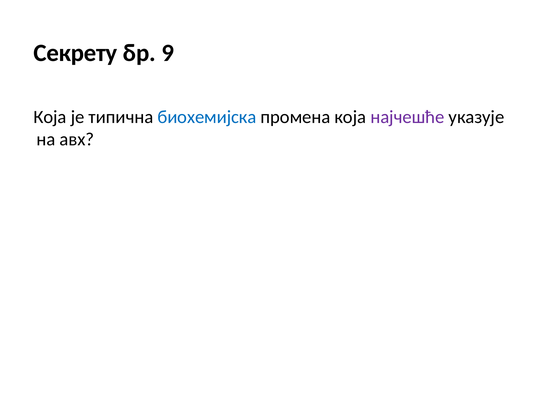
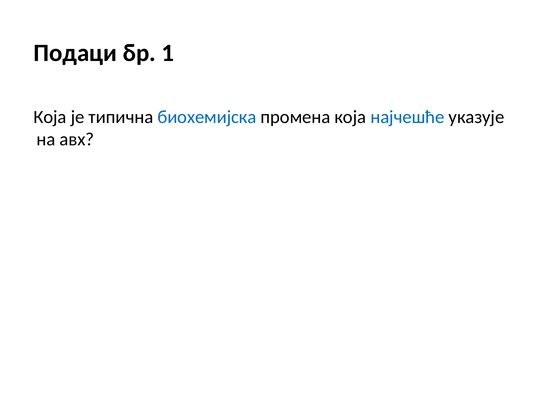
Секрету: Секрету -> Подаци
9: 9 -> 1
најчешће colour: purple -> blue
